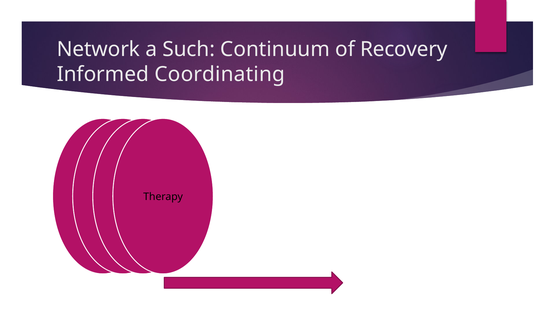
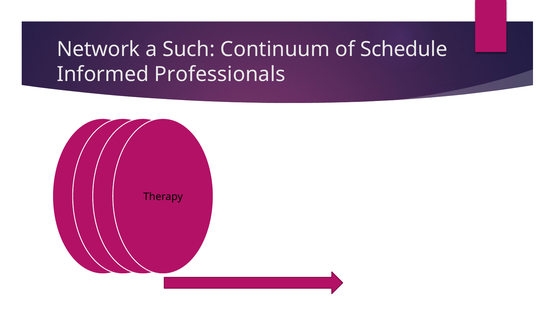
Recovery: Recovery -> Schedule
Coordinating: Coordinating -> Professionals
